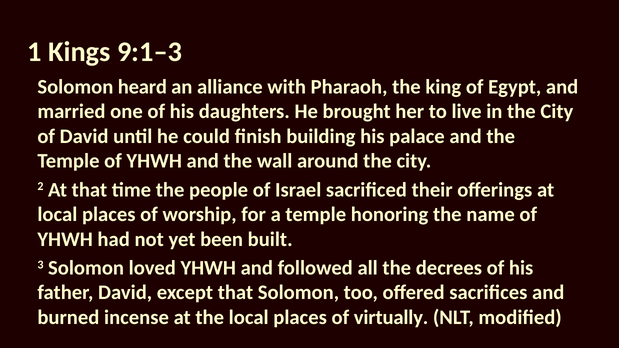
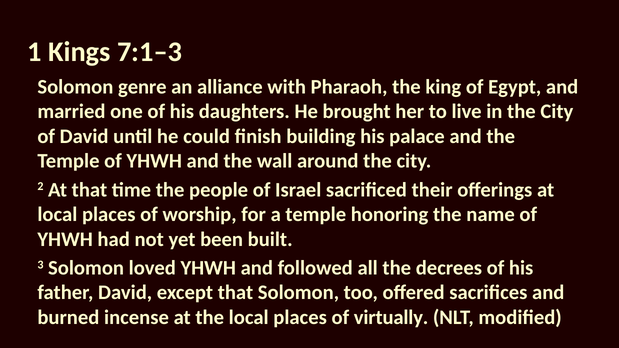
9:1–3: 9:1–3 -> 7:1–3
heard: heard -> genre
